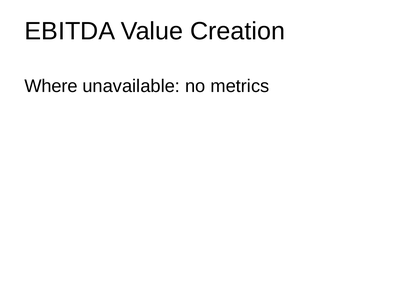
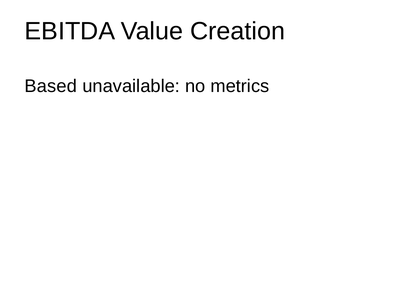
Where: Where -> Based
